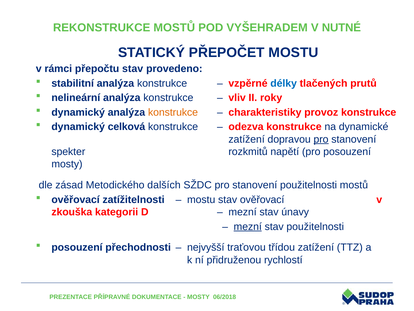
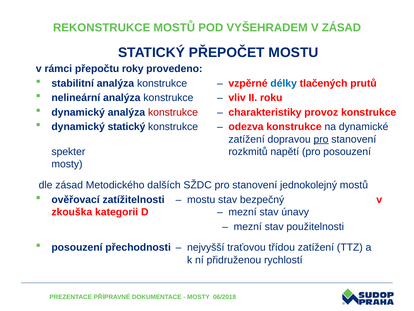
V NUTNÉ: NUTNÉ -> ZÁSAD
přepočtu stav: stav -> roky
roky: roky -> roku
konstrukce at (173, 112) colour: orange -> red
dynamický celková: celková -> statický
stanovení použitelnosti: použitelnosti -> jednokolejný
stav ověřovací: ověřovací -> bezpečný
mezní at (248, 226) underline: present -> none
